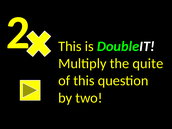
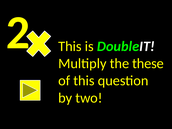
quite: quite -> these
